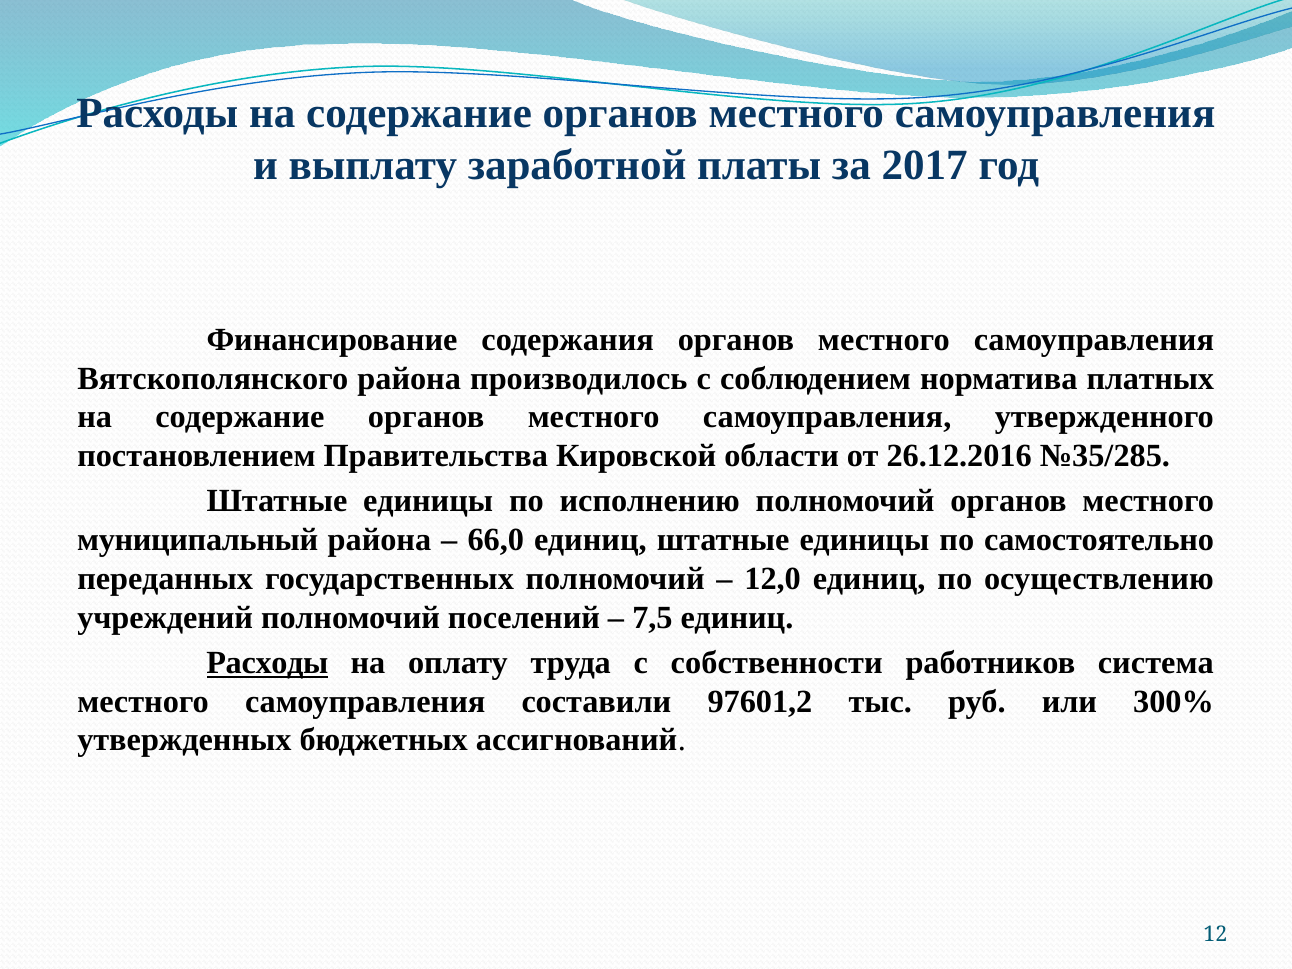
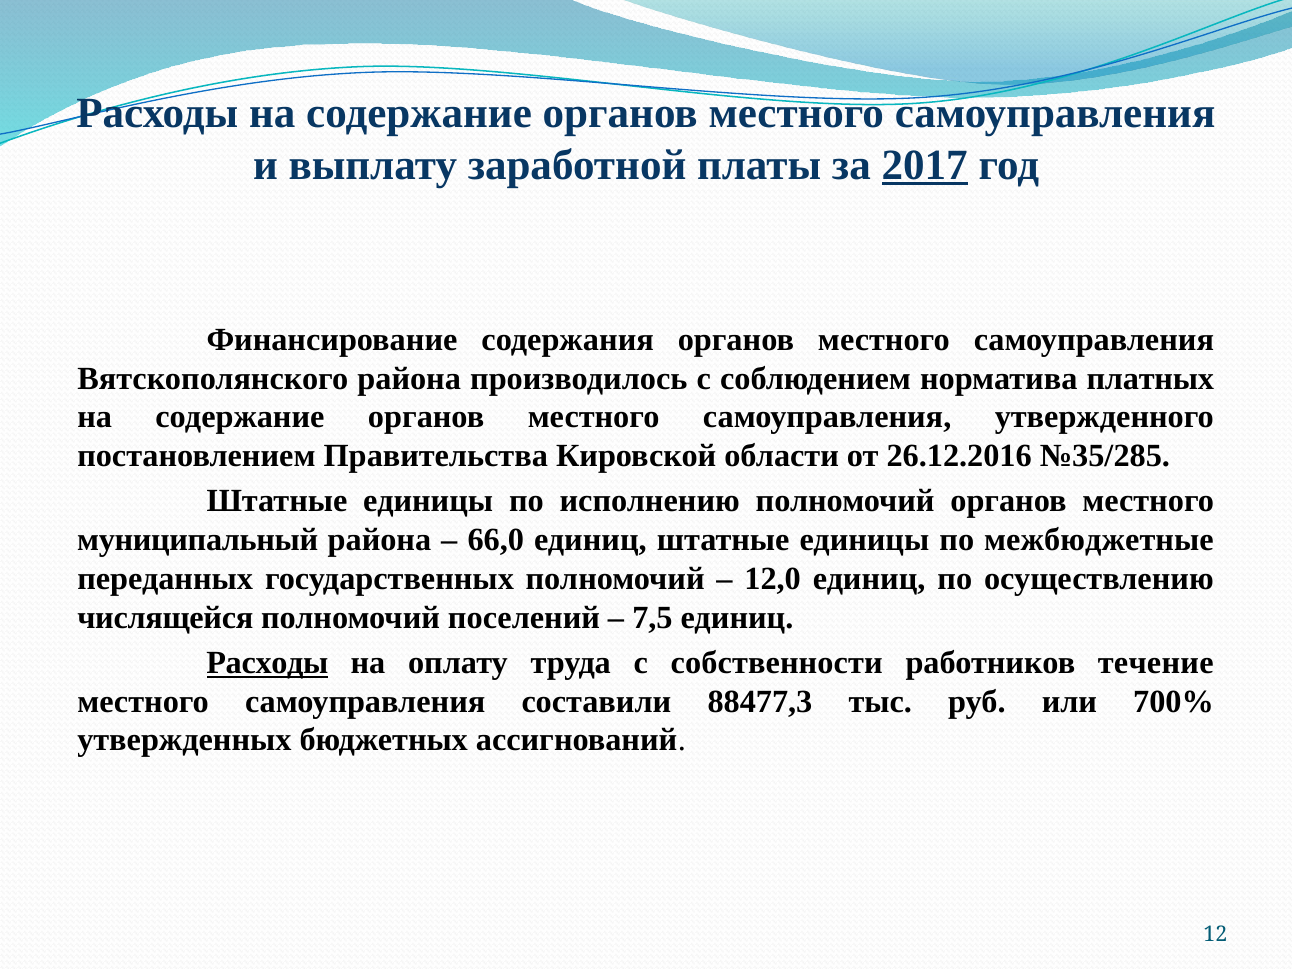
2017 underline: none -> present
самостоятельно: самостоятельно -> межбюджетные
учреждений: учреждений -> числящейся
система: система -> течение
97601,2: 97601,2 -> 88477,3
300%: 300% -> 700%
